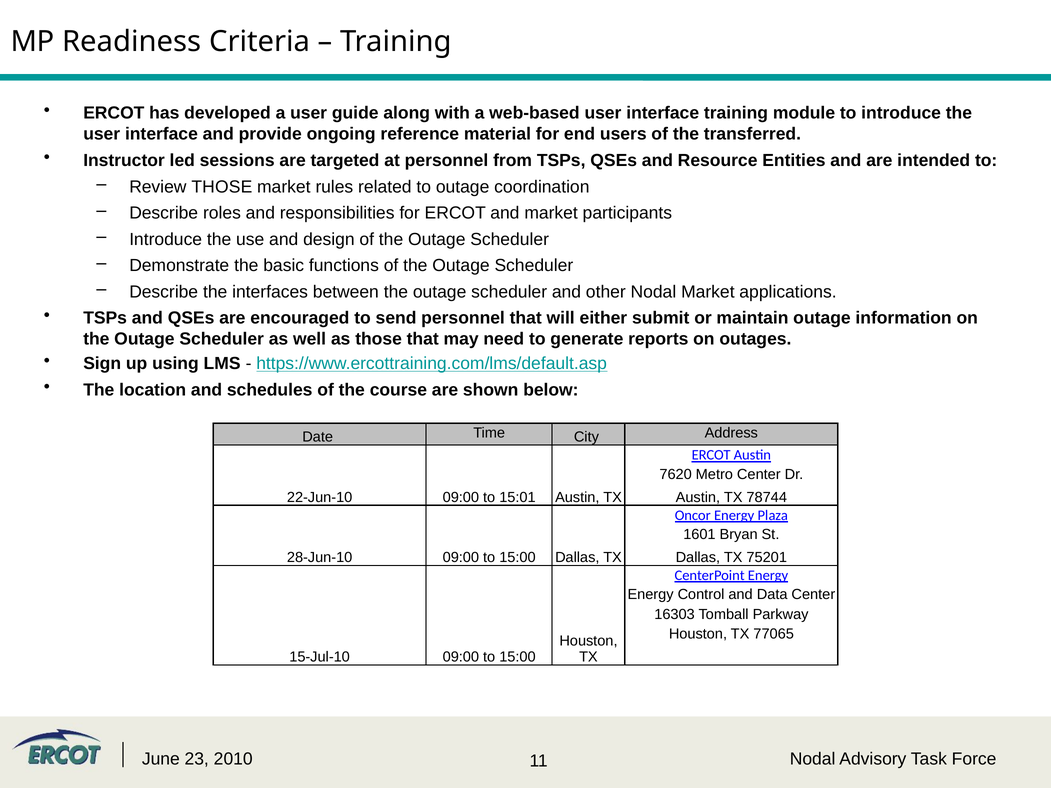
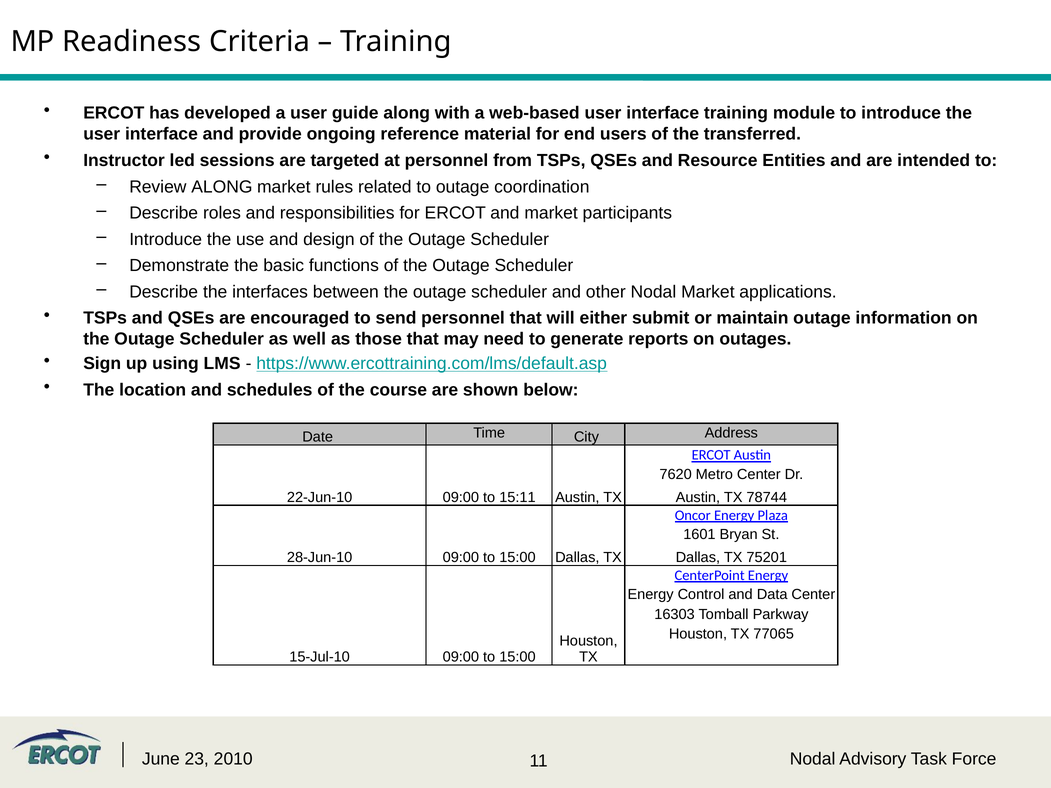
Review THOSE: THOSE -> ALONG
15:01: 15:01 -> 15:11
